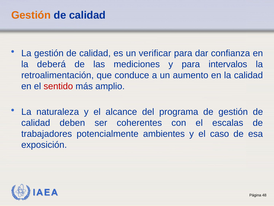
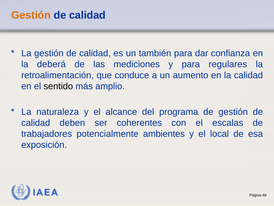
verificar: verificar -> también
intervalos: intervalos -> regulares
sentido colour: red -> black
caso: caso -> local
